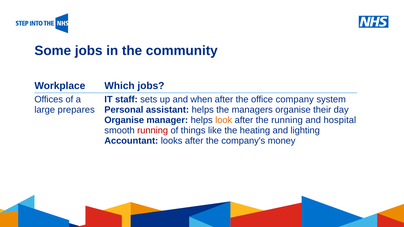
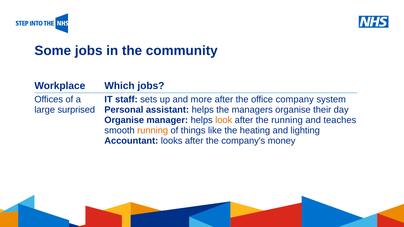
when: when -> more
prepares: prepares -> surprised
hospital: hospital -> teaches
running at (153, 131) colour: red -> orange
